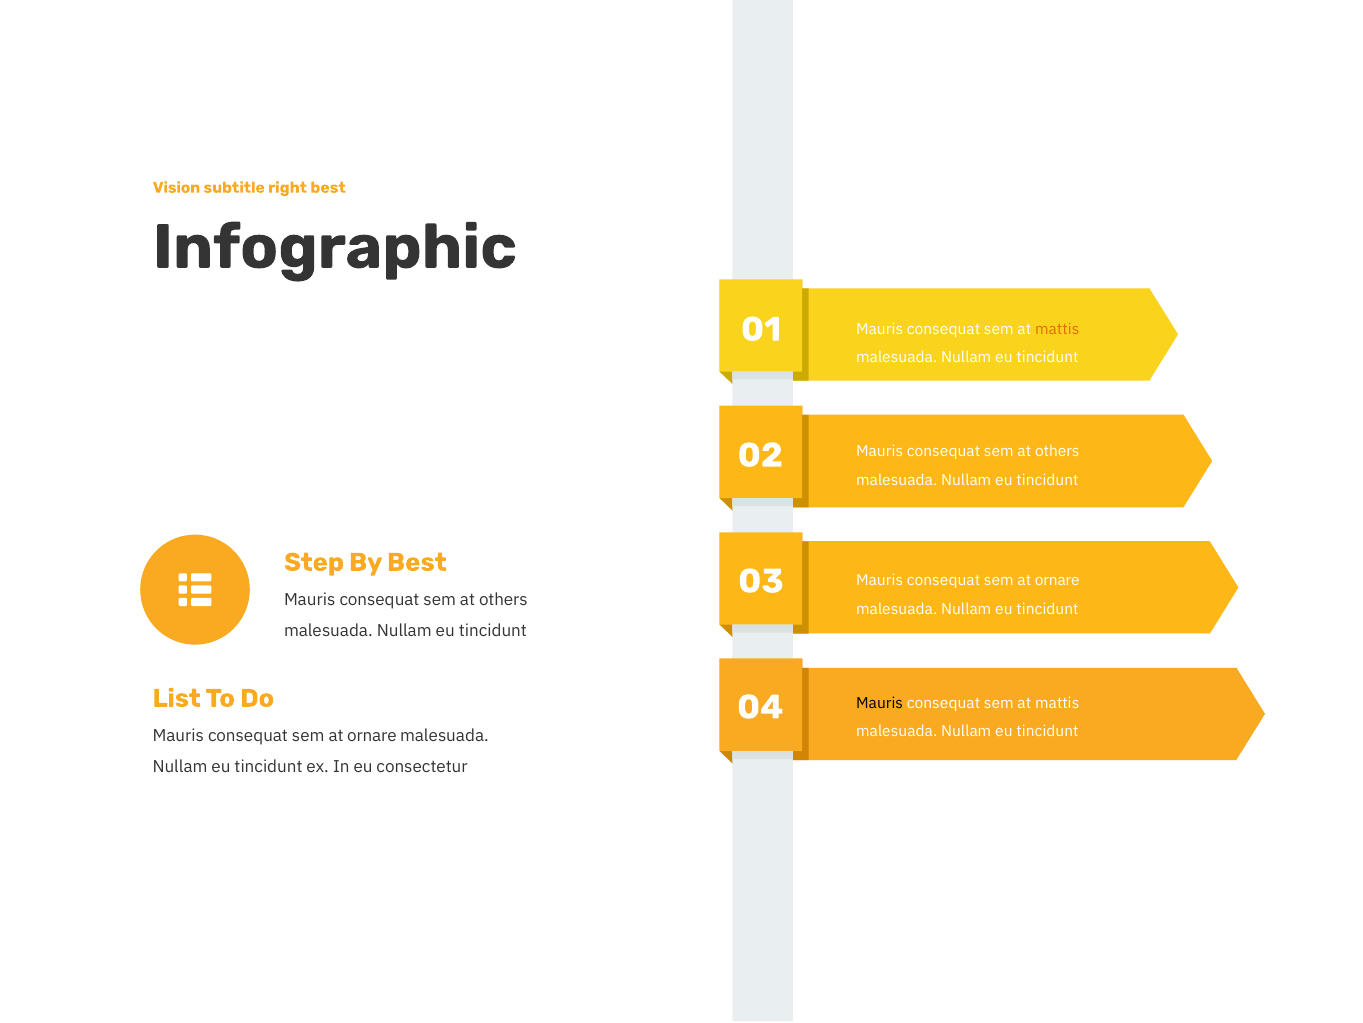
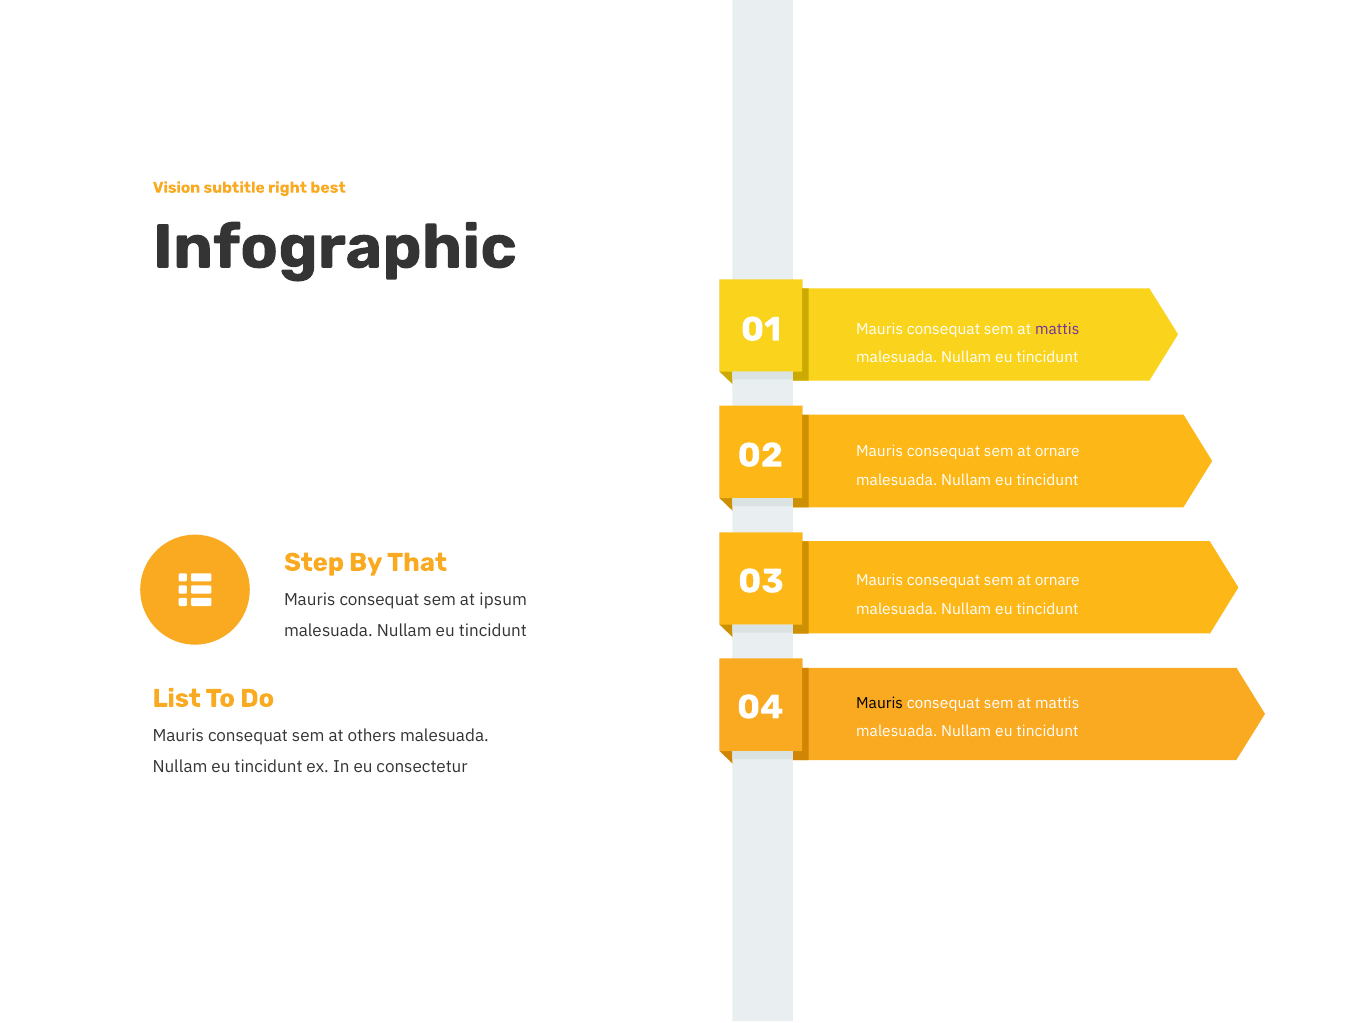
mattis at (1057, 329) colour: orange -> purple
others at (1057, 451): others -> ornare
By Best: Best -> That
others at (503, 600): others -> ipsum
ornare at (372, 736): ornare -> others
